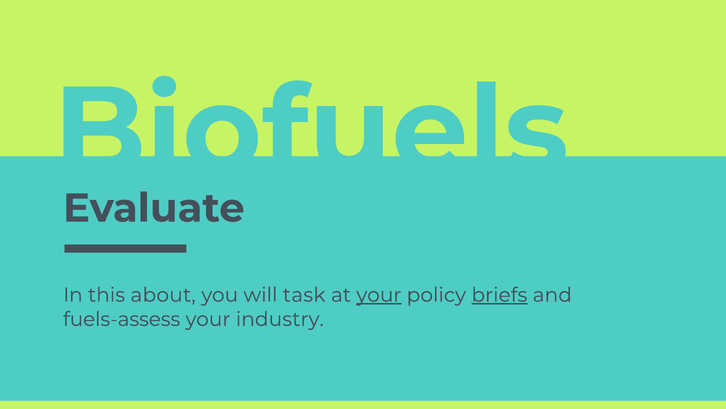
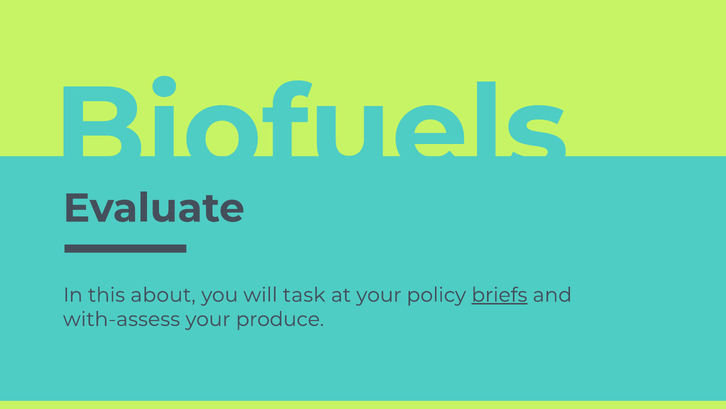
your at (379, 295) underline: present -> none
fuels-assess: fuels-assess -> with-assess
industry: industry -> produce
